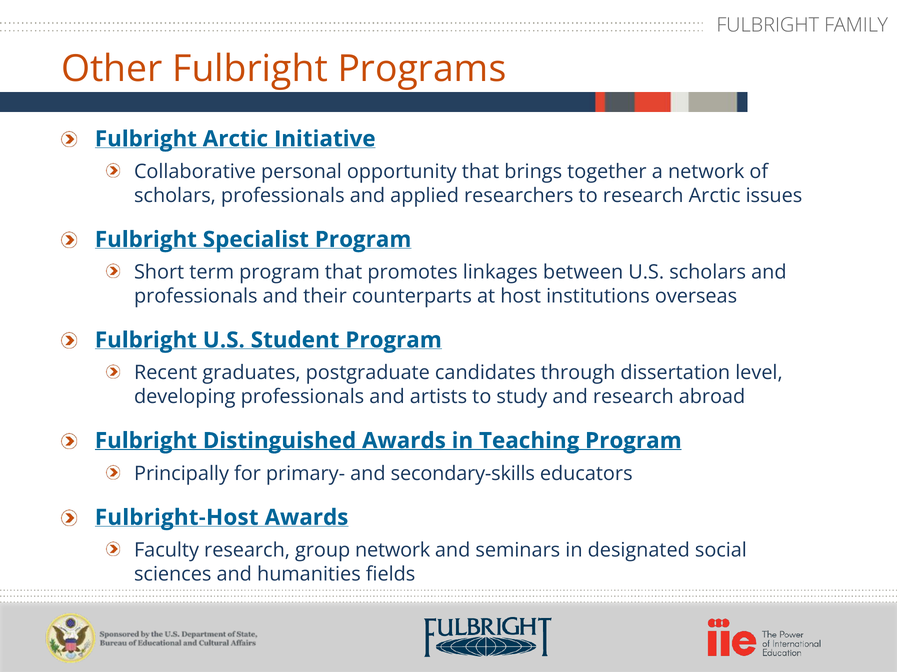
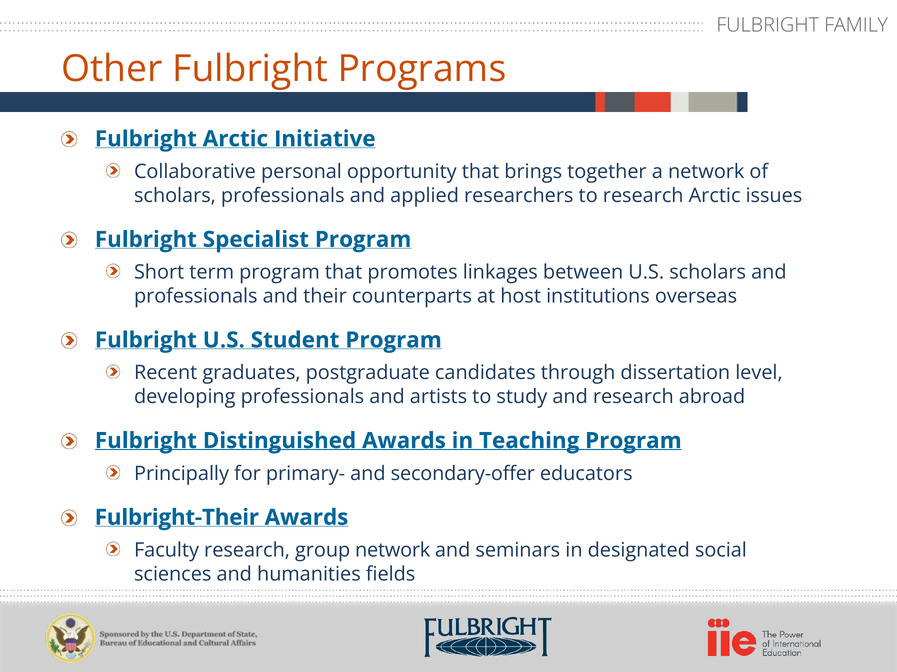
secondary-skills: secondary-skills -> secondary-offer
Fulbright-Host: Fulbright-Host -> Fulbright-Their
